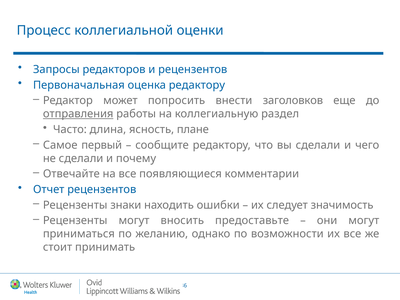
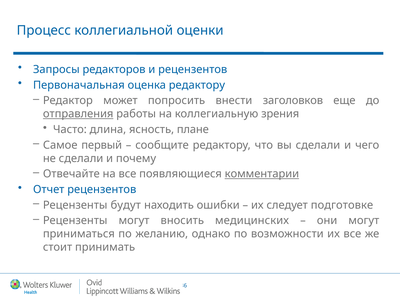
раздел: раздел -> зрения
комментарии underline: none -> present
знаки: знаки -> будут
значимость: значимость -> подготовке
предоставьте: предоставьте -> медицинских
